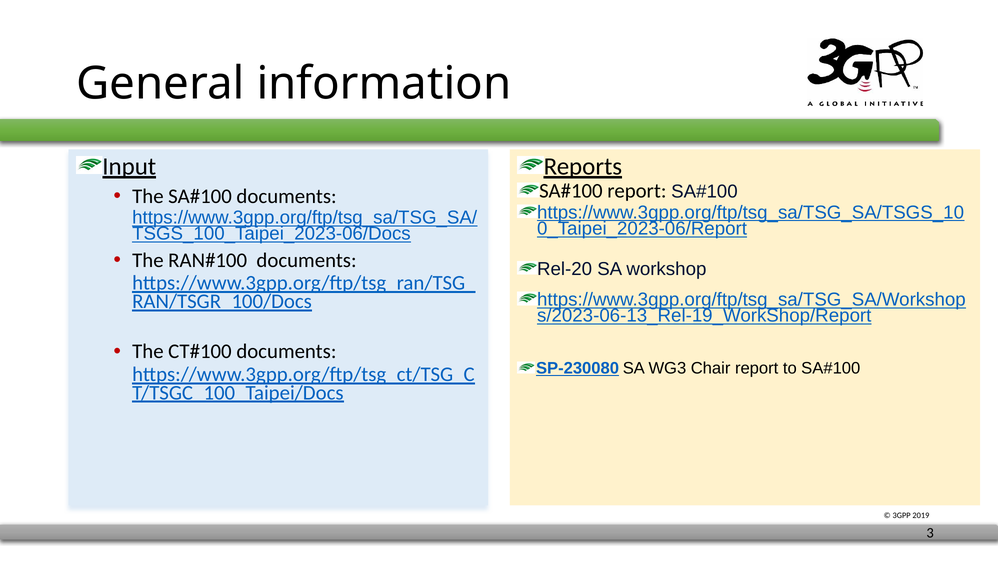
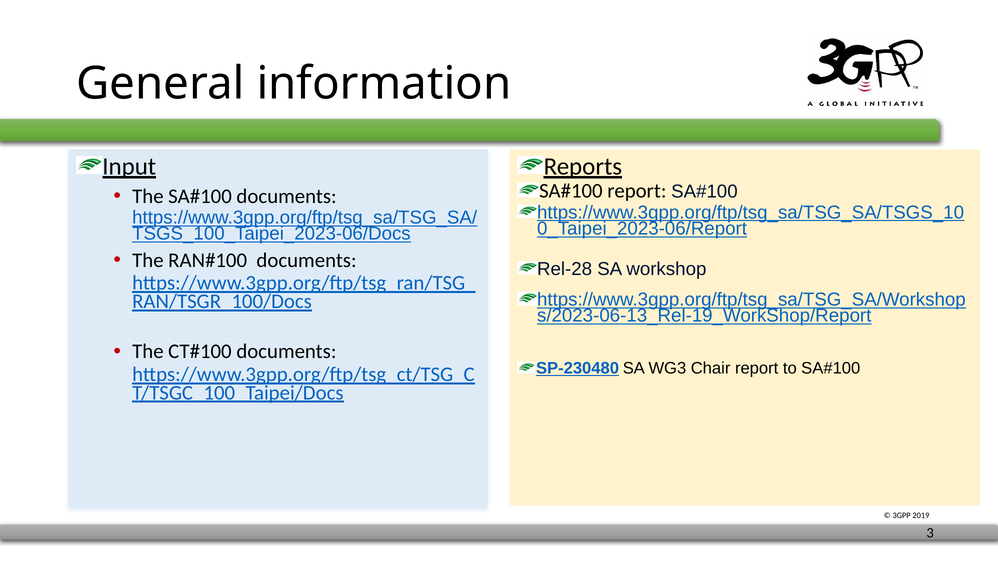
Rel-20: Rel-20 -> Rel-28
SP-230080: SP-230080 -> SP-230480
